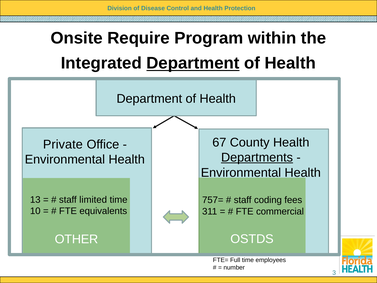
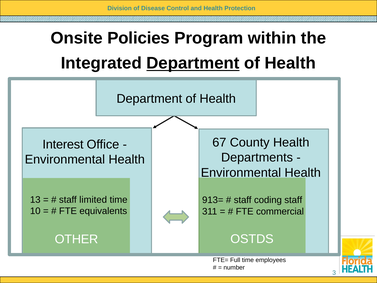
Require: Require -> Policies
Private: Private -> Interest
Departments underline: present -> none
757=: 757= -> 913=
coding fees: fees -> staff
